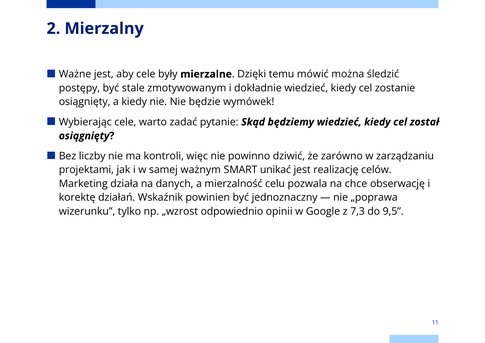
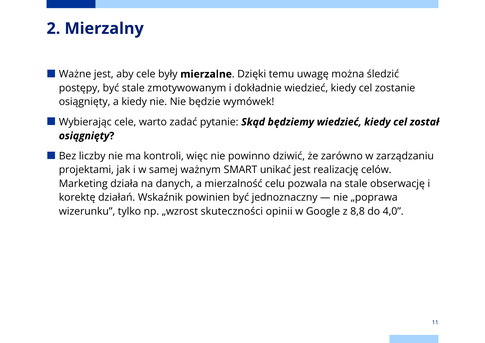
mówić: mówić -> uwagę
na chce: chce -> stale
odpowiednio: odpowiednio -> skuteczności
7,3: 7,3 -> 8,8
9,5: 9,5 -> 4,0
